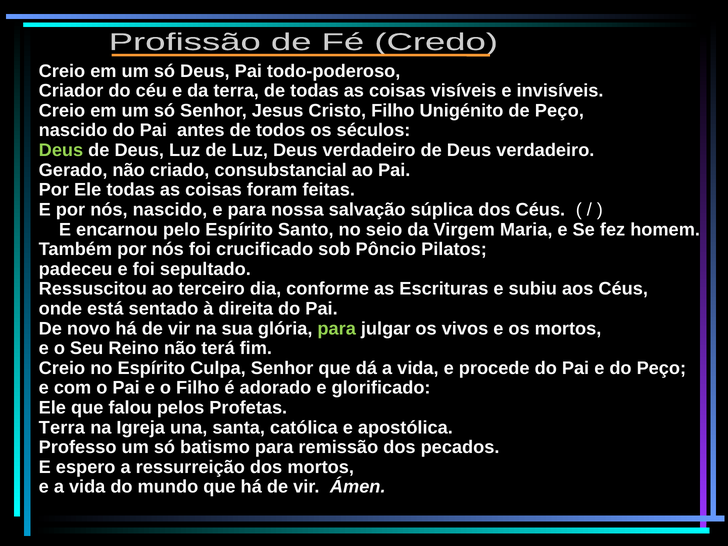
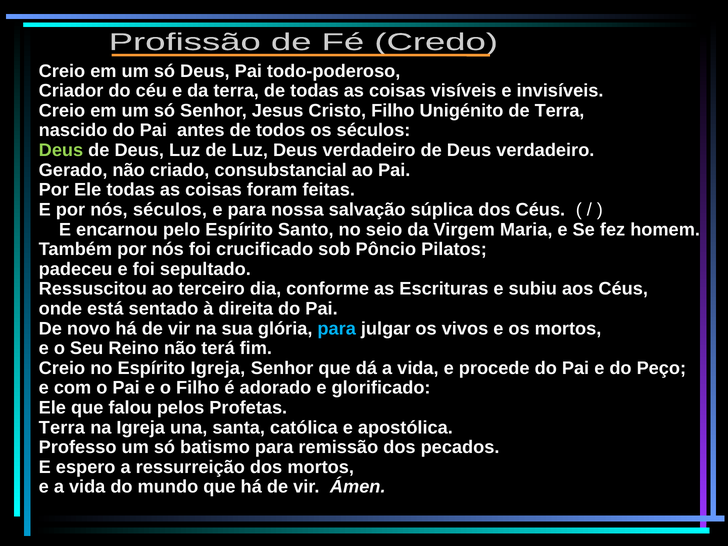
de Peço: Peço -> Terra
nós nascido: nascido -> séculos
para at (337, 329) colour: light green -> light blue
Espírito Culpa: Culpa -> Igreja
